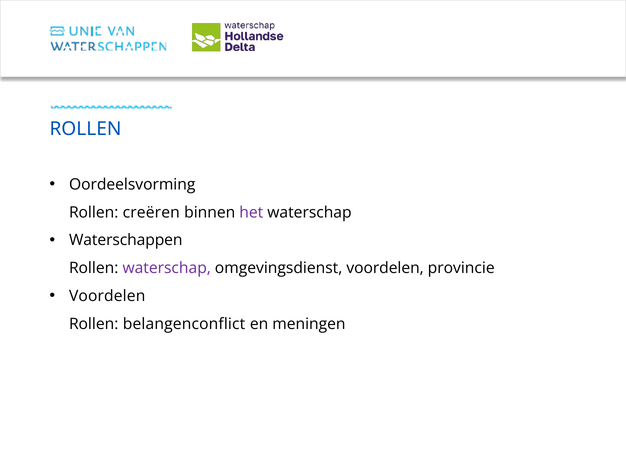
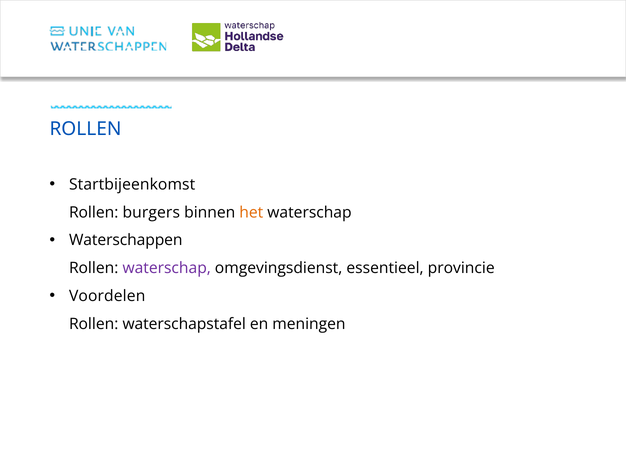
Oordeelsvorming: Oordeelsvorming -> Startbijeenkomst
creëren: creëren -> burgers
het colour: purple -> orange
omgevingsdienst voordelen: voordelen -> essentieel
belangenconflict: belangenconflict -> waterschapstafel
